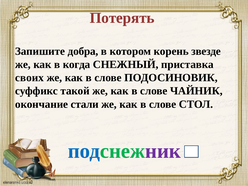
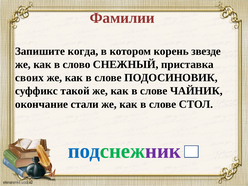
Потерять: Потерять -> Фамилии
добра: добра -> когда
когда: когда -> слово
